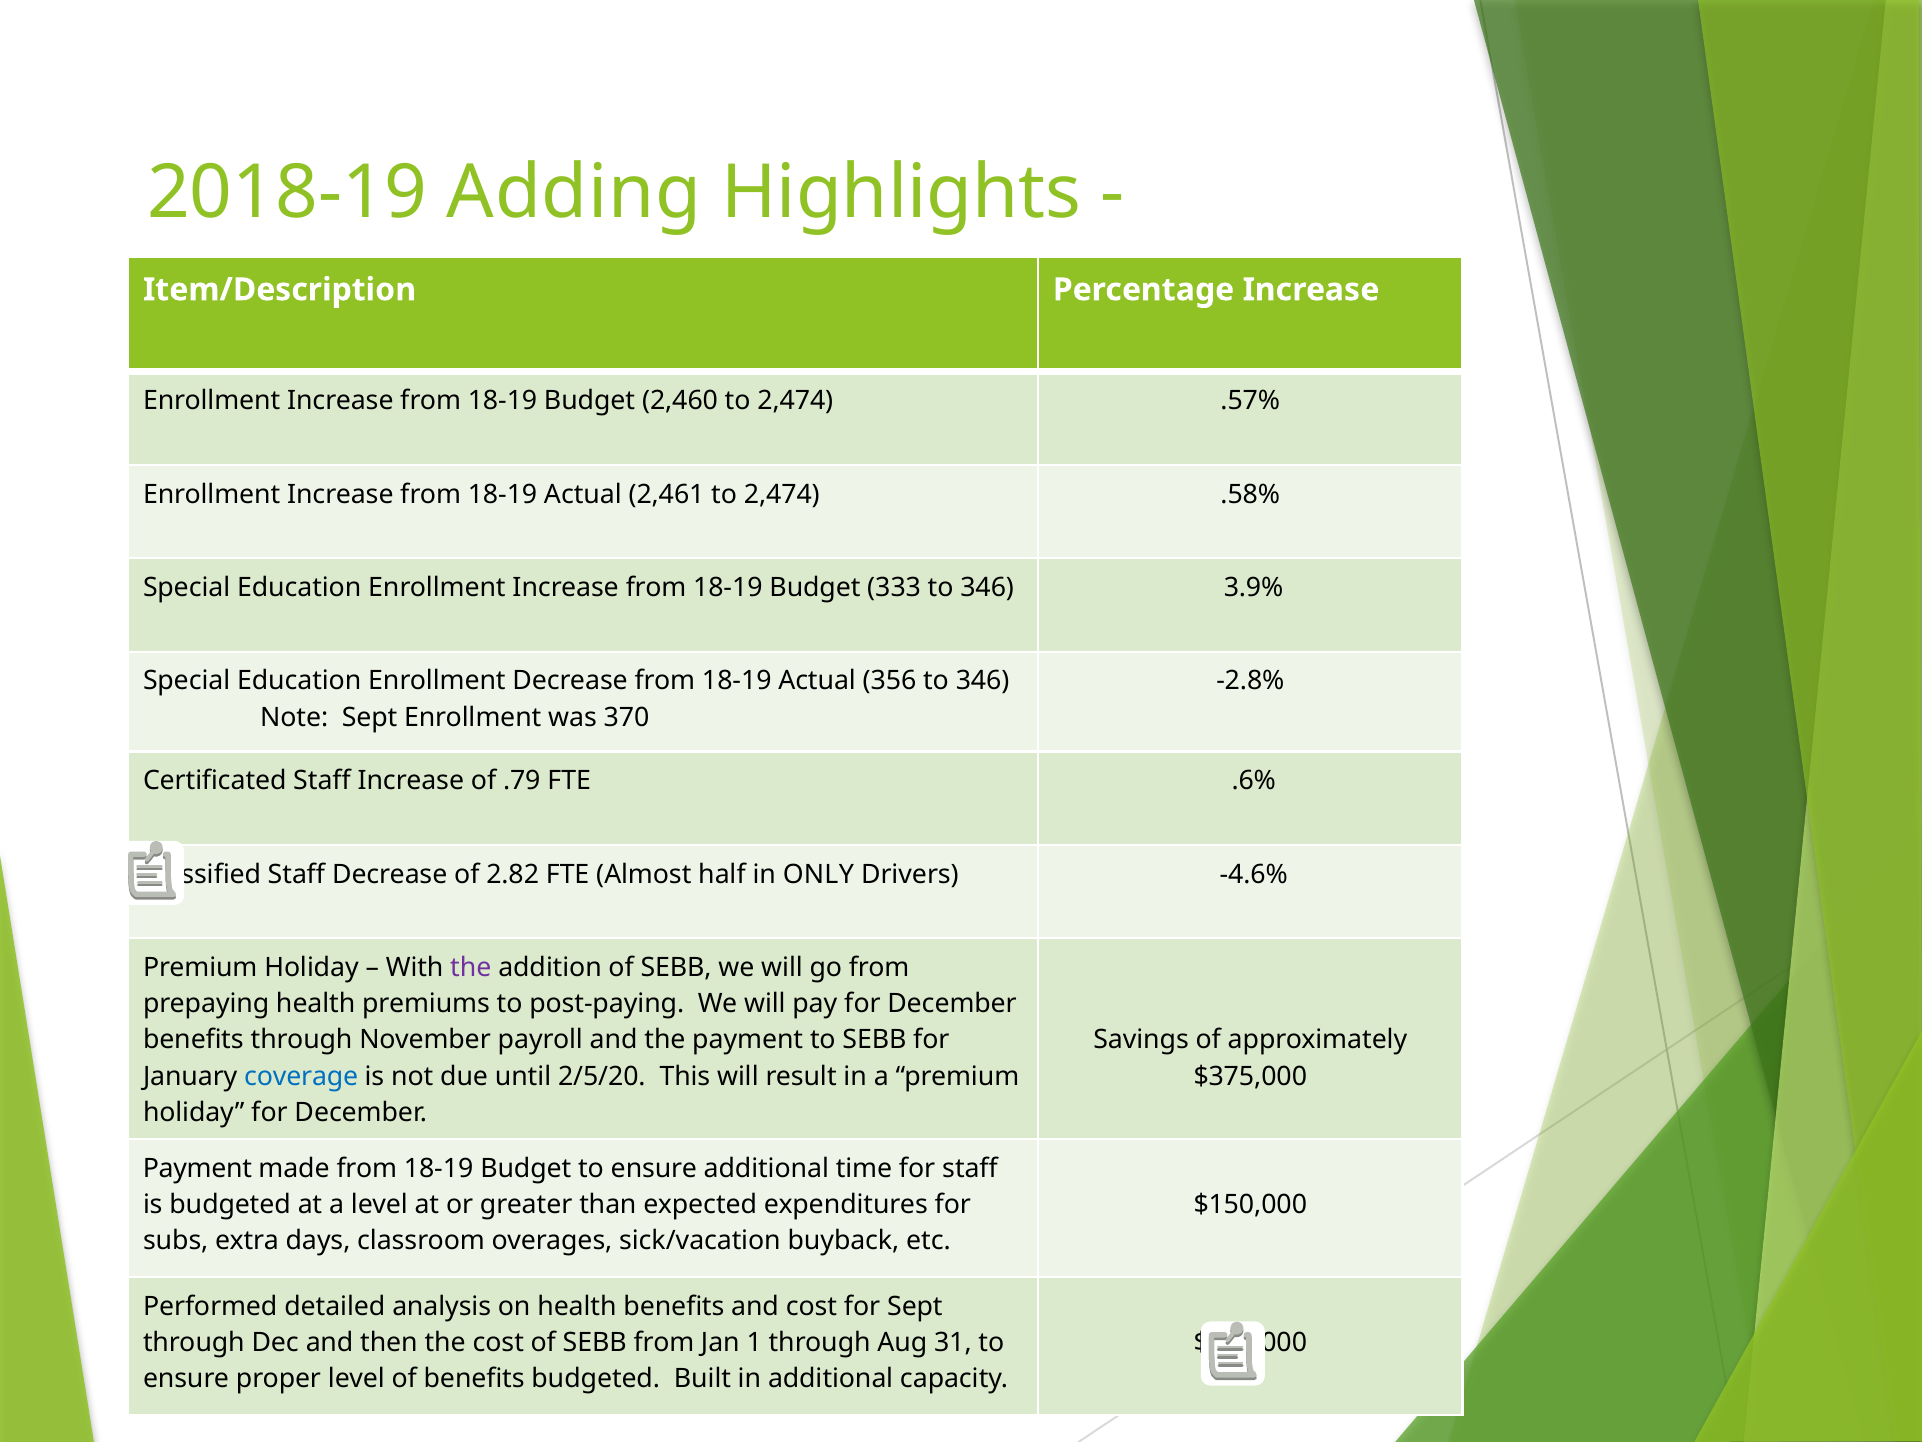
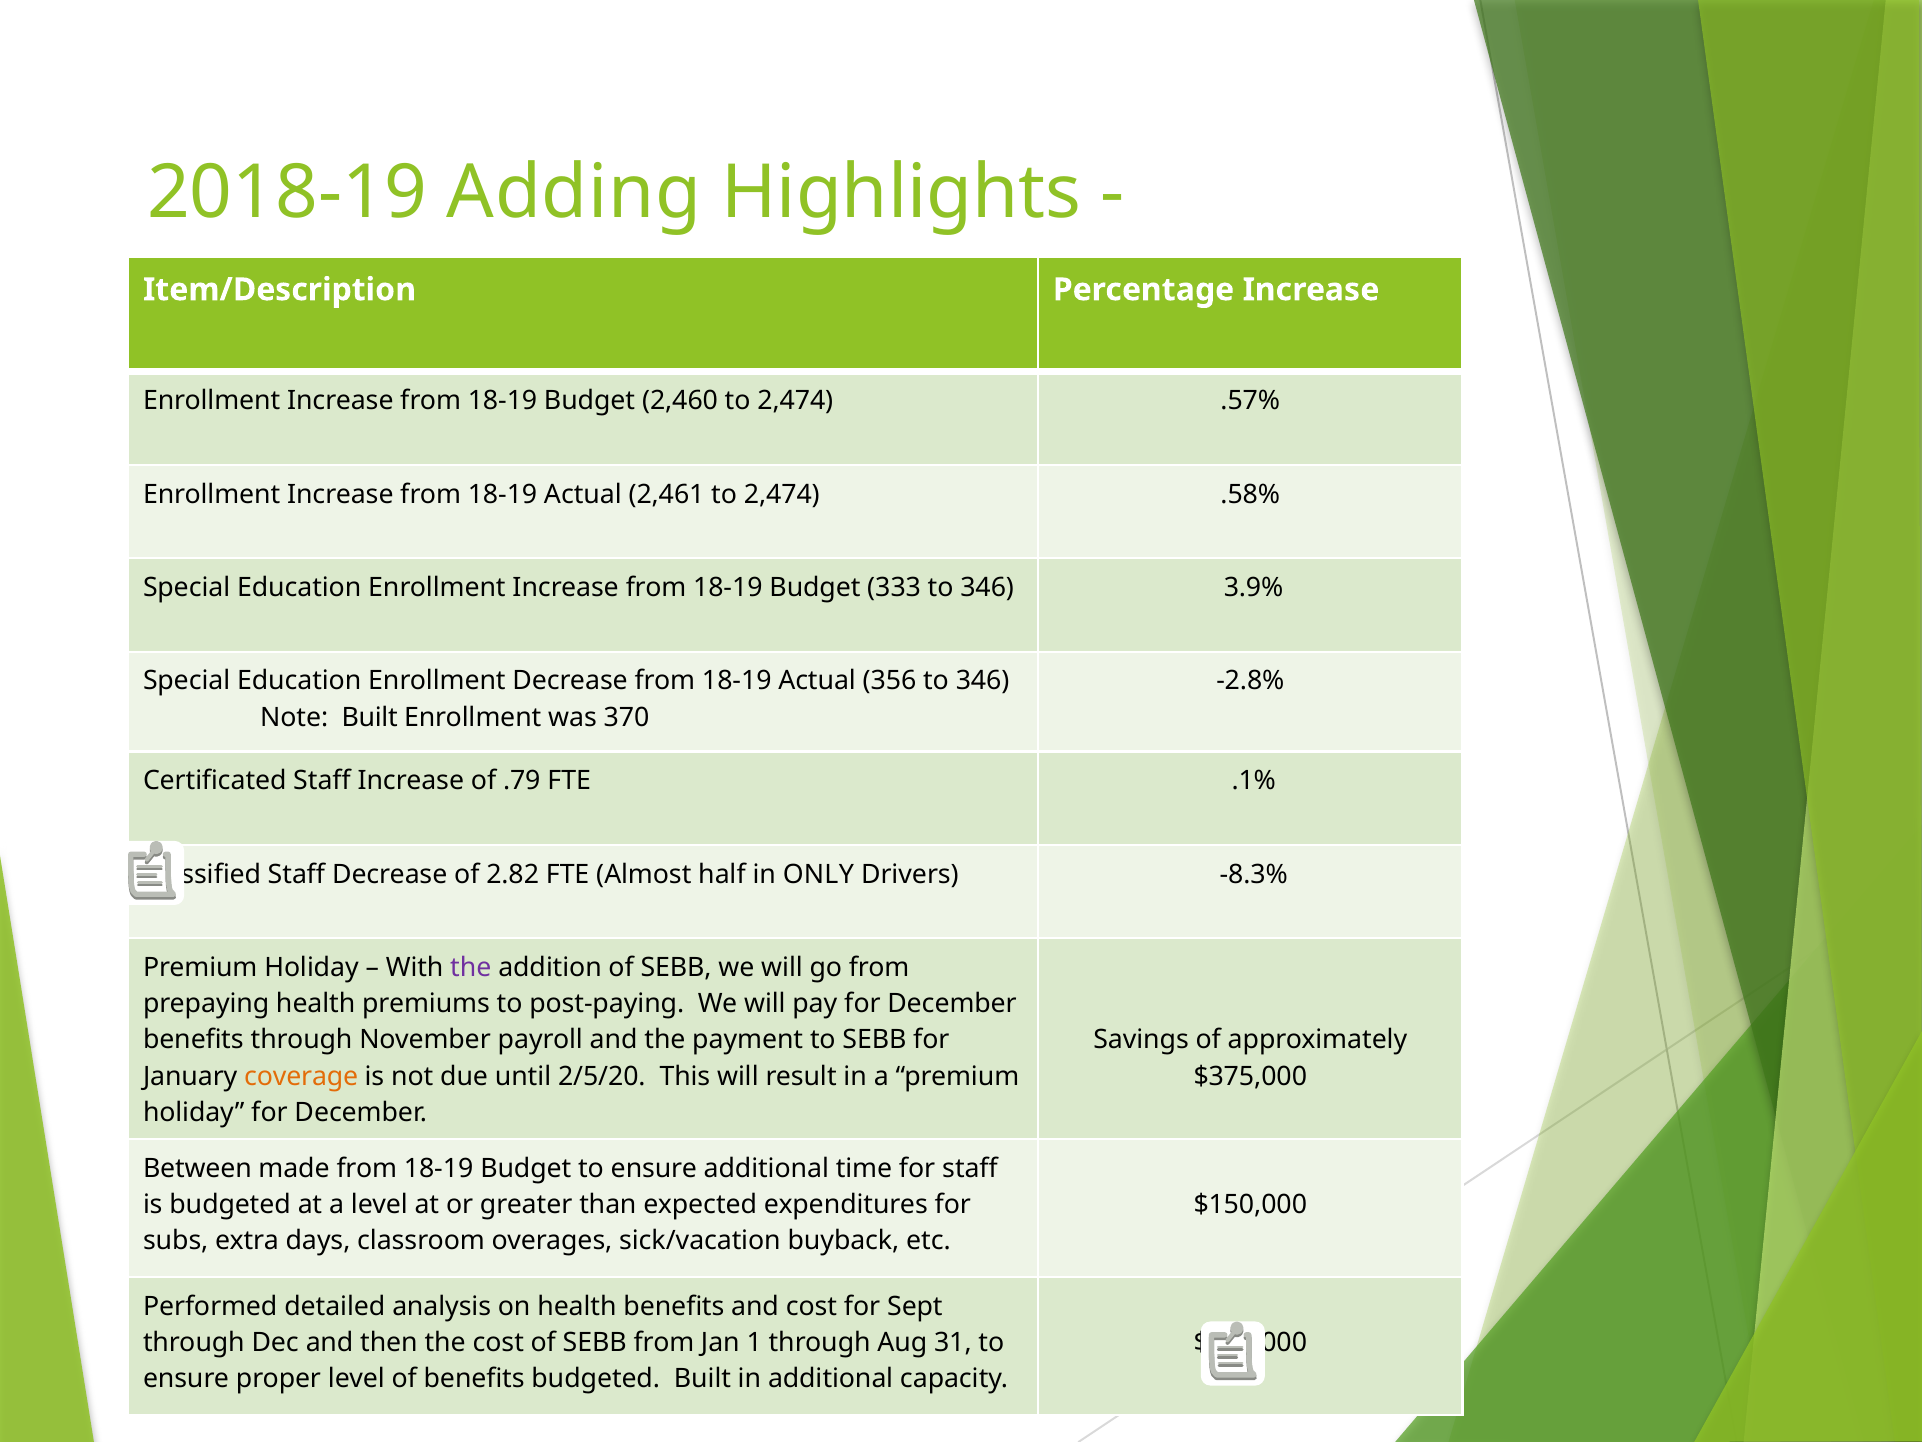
Note Sept: Sept -> Built
.6%: .6% -> .1%
-4.6%: -4.6% -> -8.3%
coverage colour: blue -> orange
Payment at (197, 1168): Payment -> Between
